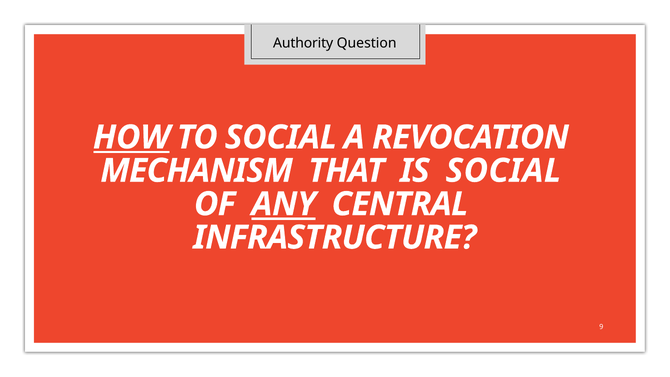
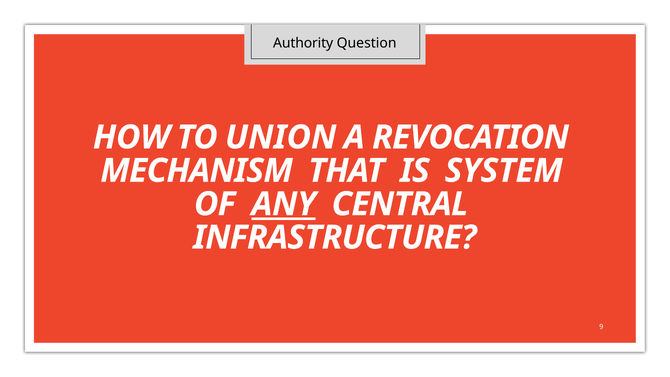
HOW underline: present -> none
TO SOCIAL: SOCIAL -> UNION
IS SOCIAL: SOCIAL -> SYSTEM
